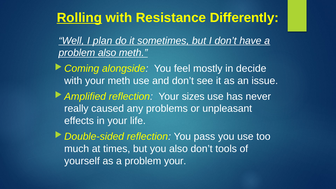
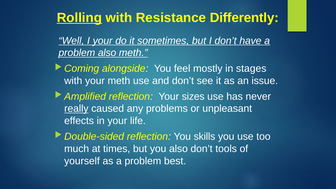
I plan: plan -> your
decide: decide -> stages
really underline: none -> present
pass: pass -> skills
problem your: your -> best
